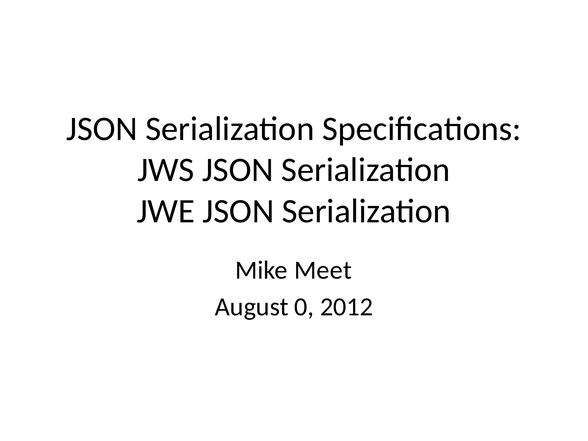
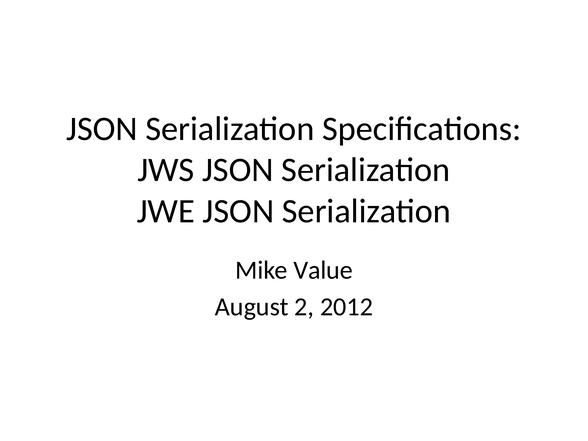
Meet: Meet -> Value
0: 0 -> 2
